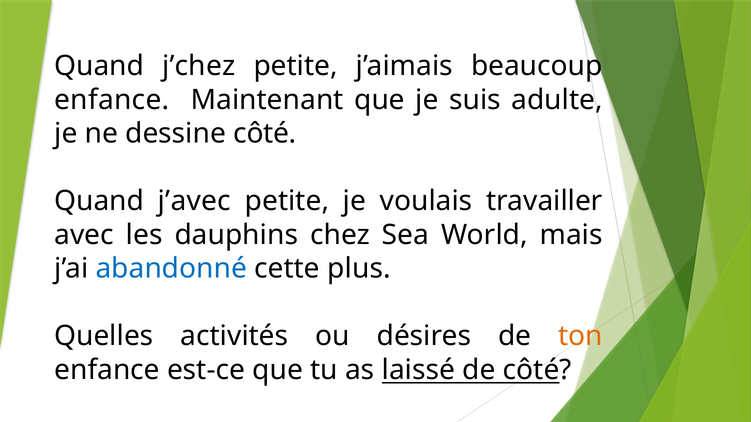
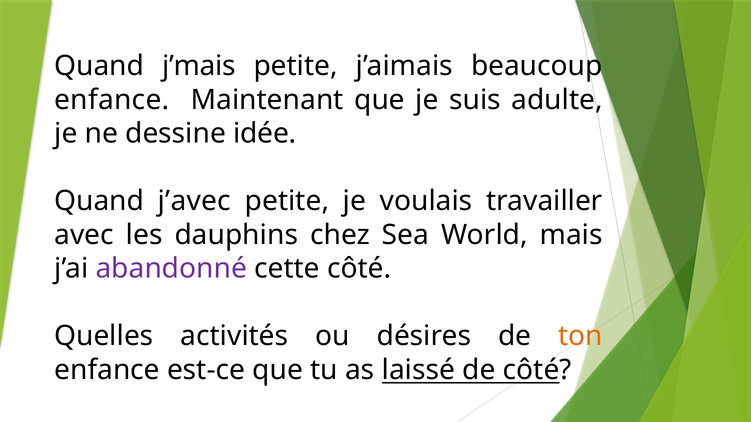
j’chez: j’chez -> j’mais
dessine côté: côté -> idée
abandonné colour: blue -> purple
cette plus: plus -> côté
